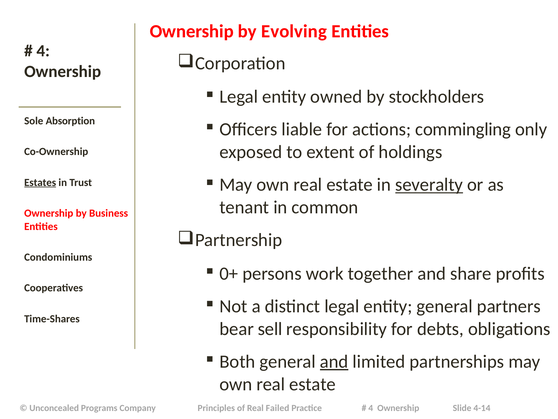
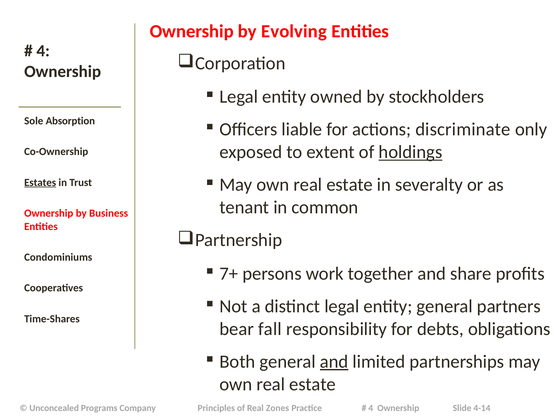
commingling: commingling -> discriminate
holdings underline: none -> present
severalty underline: present -> none
0+: 0+ -> 7+
sell: sell -> fall
Failed: Failed -> Zones
